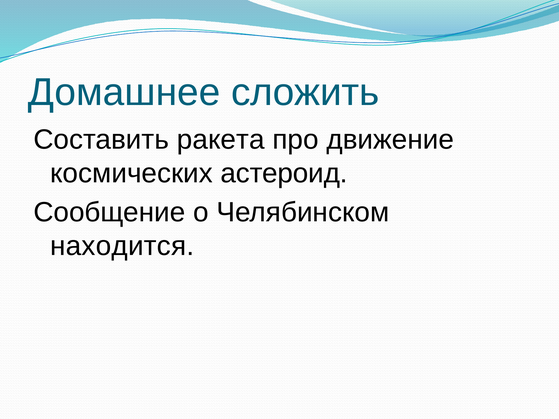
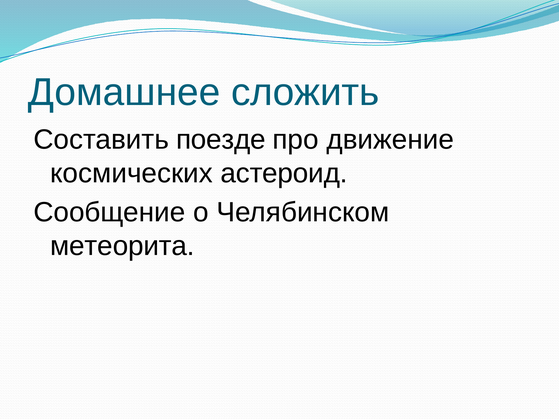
ракета: ракета -> поезде
находится: находится -> метеорита
